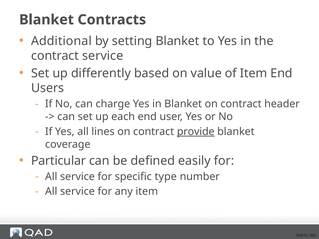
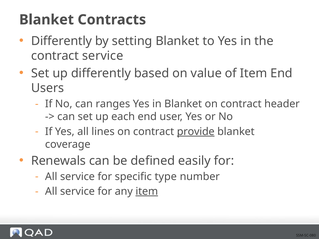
Additional at (61, 41): Additional -> Differently
charge: charge -> ranges
Particular: Particular -> Renewals
item at (147, 192) underline: none -> present
